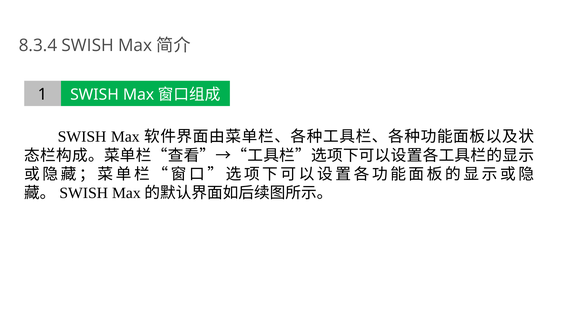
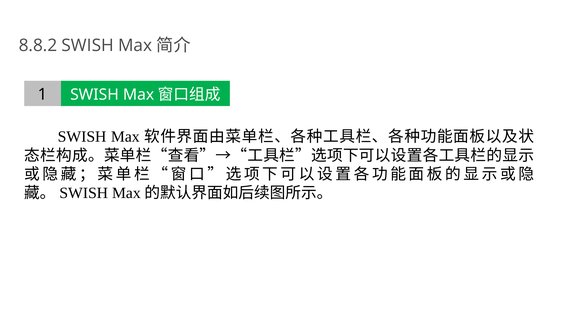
8.3.4: 8.3.4 -> 8.8.2
